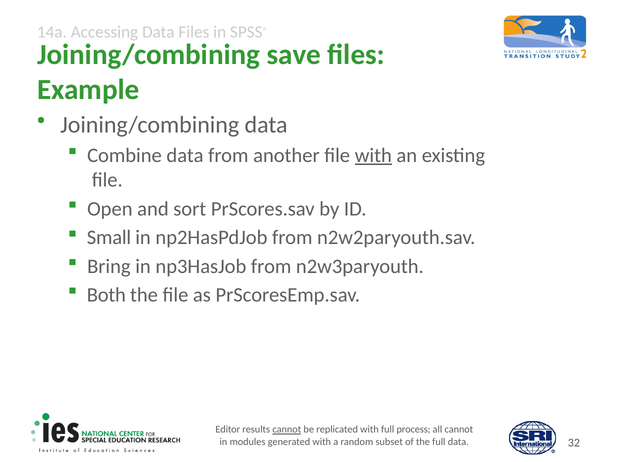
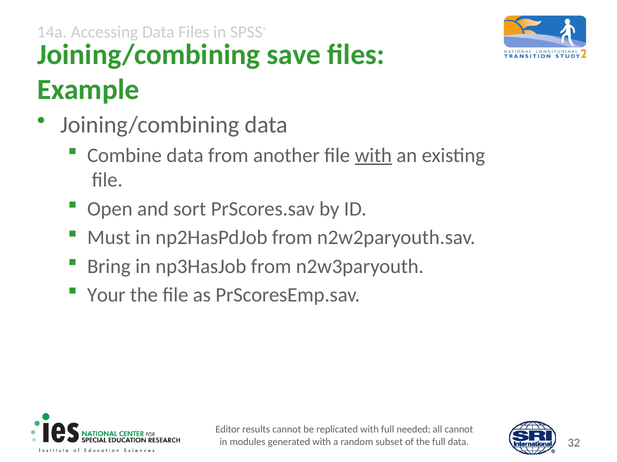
Small: Small -> Must
Both: Both -> Your
cannot at (287, 430) underline: present -> none
process: process -> needed
